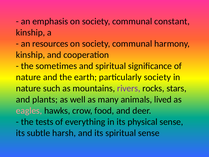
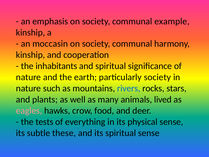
constant: constant -> example
resources: resources -> moccasin
sometimes: sometimes -> inhabitants
rivers colour: purple -> blue
harsh: harsh -> these
